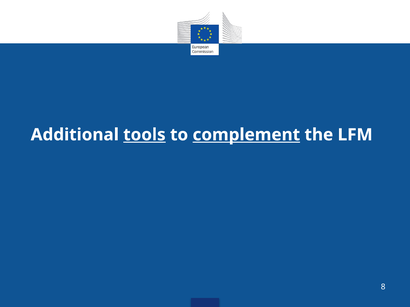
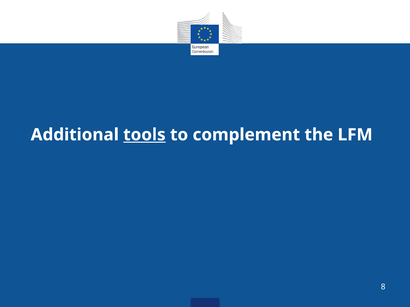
complement underline: present -> none
